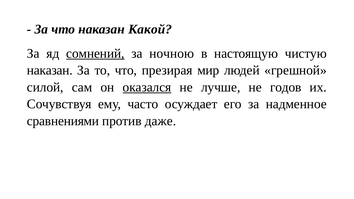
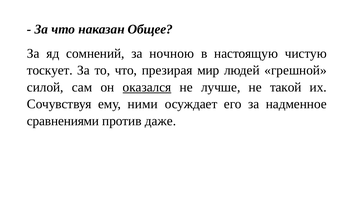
Какой: Какой -> Общее
сомнений underline: present -> none
наказан at (50, 70): наказан -> тоскует
годов: годов -> такой
часто: часто -> ними
